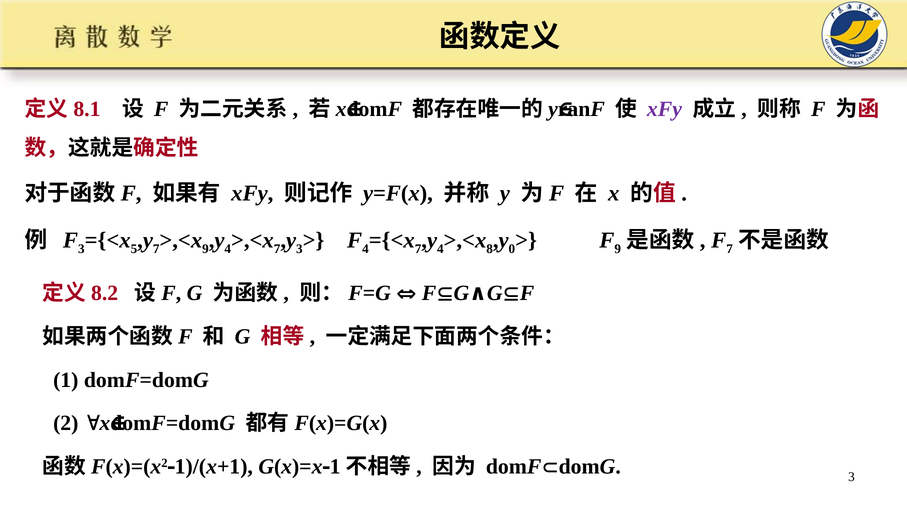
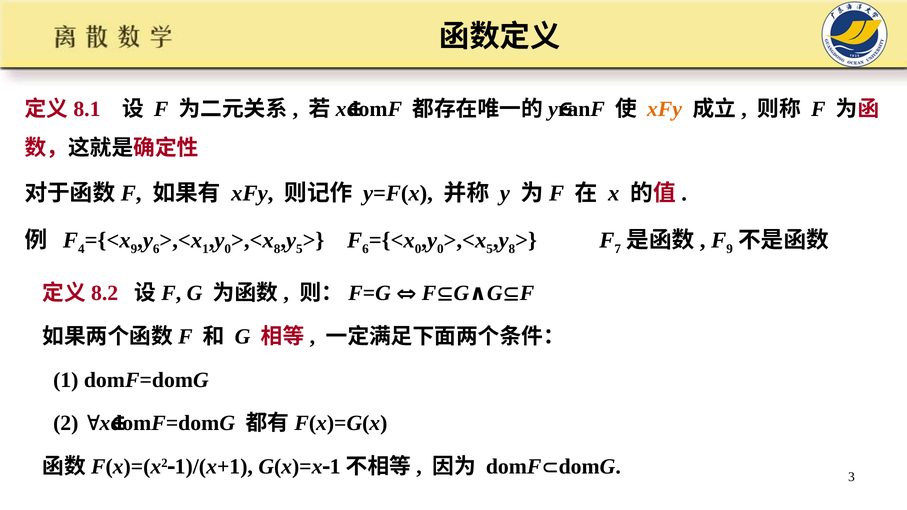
xFy at (664, 109) colour: purple -> orange
F 3: 3 -> 4
5 at (134, 249): 5 -> 9
7 at (156, 249): 7 -> 6
9 at (206, 249): 9 -> 1
4 at (228, 249): 4 -> 0
7 at (277, 249): 7 -> 8
3 at (299, 249): 3 -> 5
F 4: 4 -> 6
7 at (418, 249): 7 -> 0
4 at (440, 249): 4 -> 0
8 at (490, 249): 8 -> 5
0 at (512, 249): 0 -> 8
F 9: 9 -> 7
F 7: 7 -> 9
